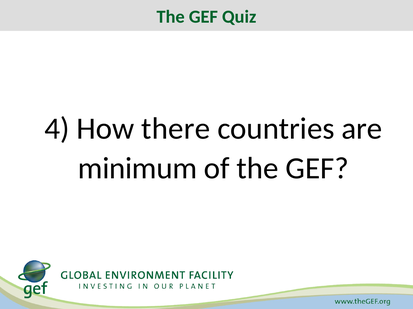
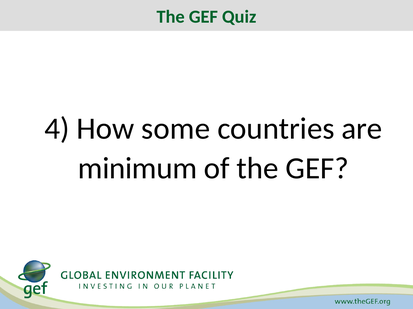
there: there -> some
